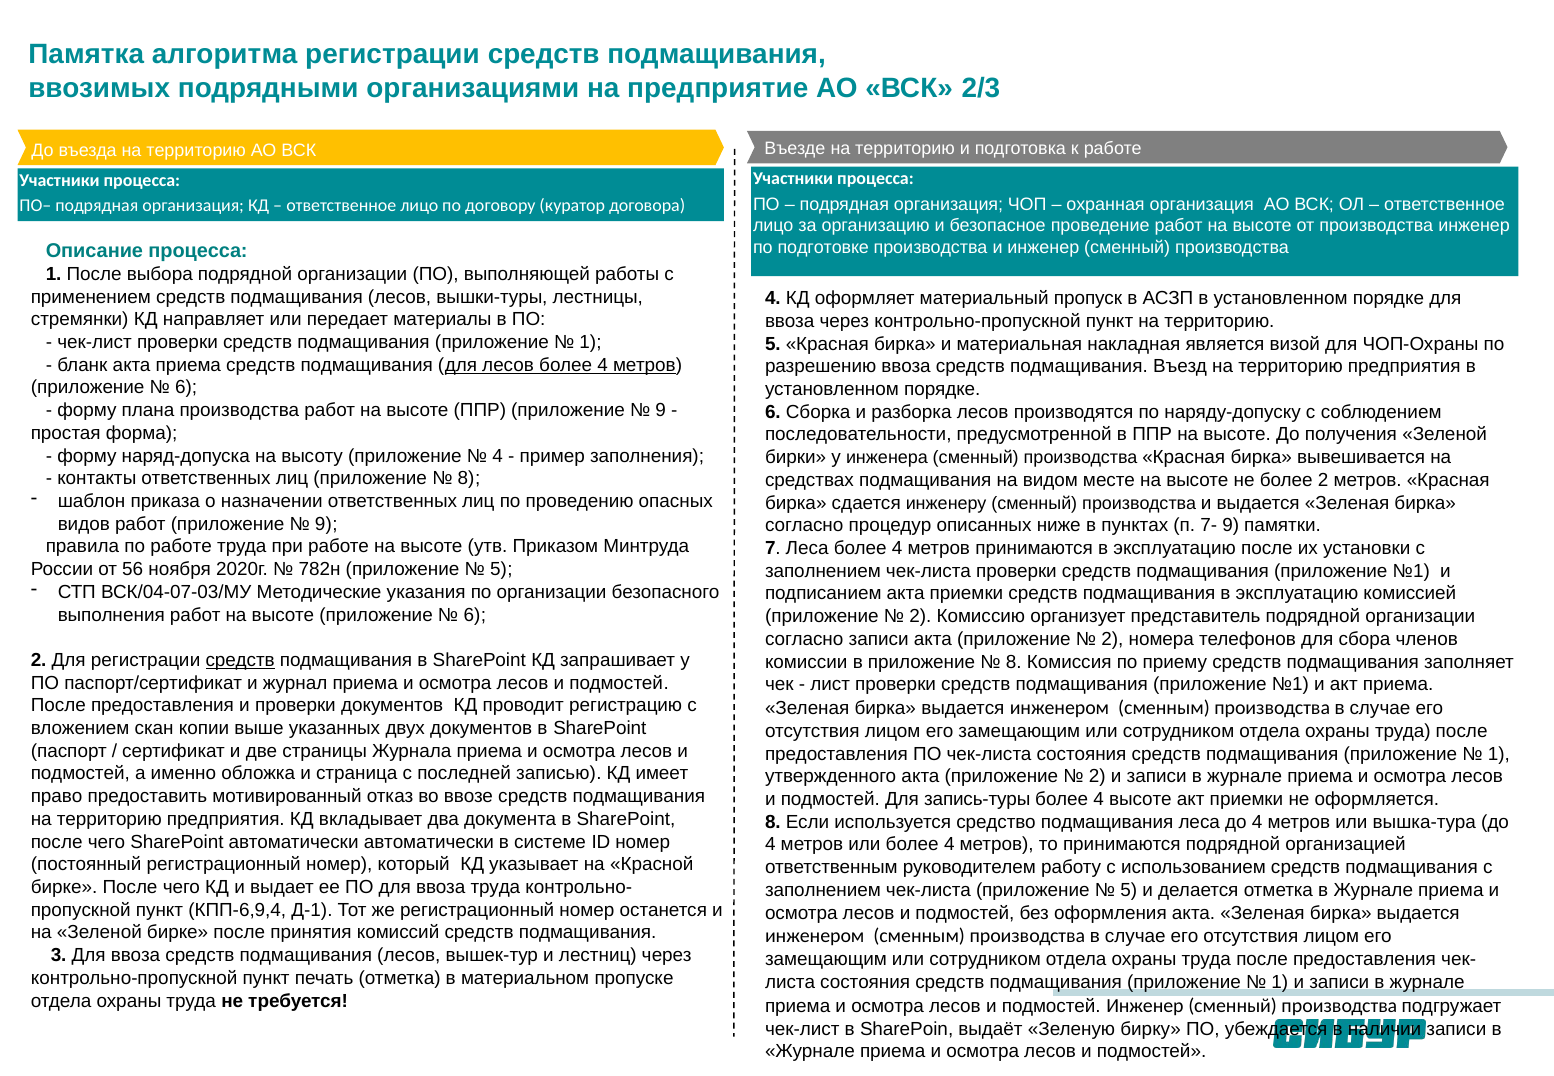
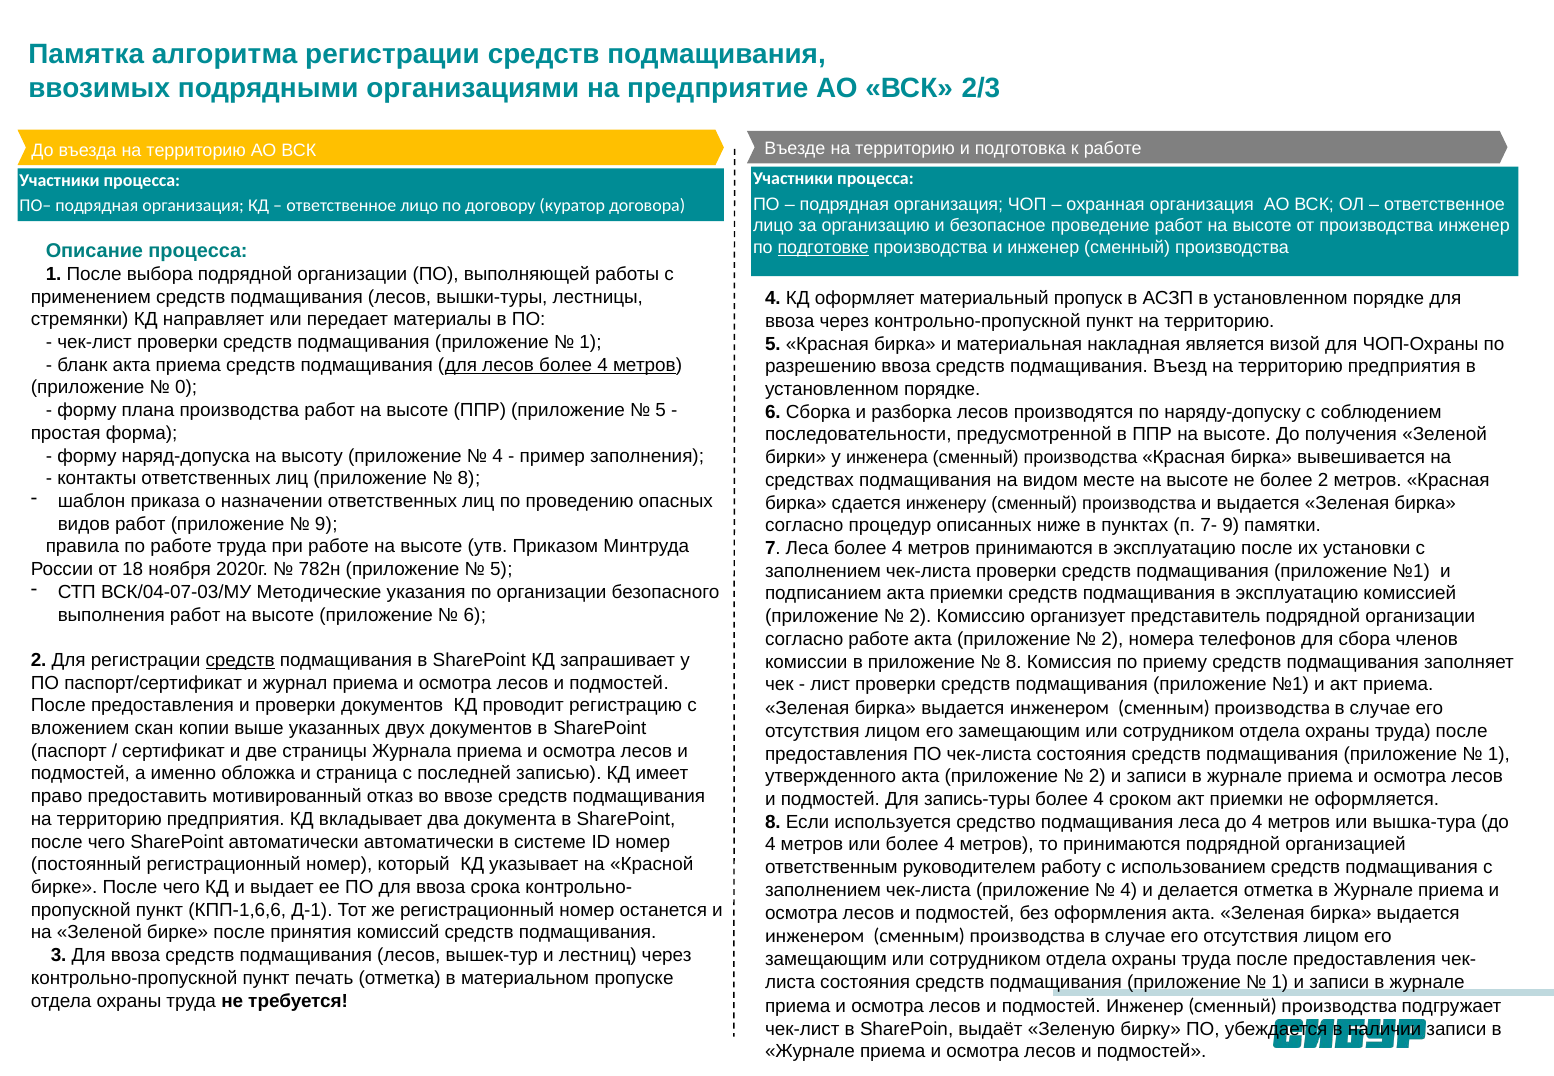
подготовке underline: none -> present
6 at (186, 388): 6 -> 0
9 at (661, 410): 9 -> 5
56: 56 -> 18
согласно записи: записи -> работе
4 высоте: высоте -> сроком
ввоза труда: труда -> срока
5 at (1129, 890): 5 -> 4
КПП-6,9,4: КПП-6,9,4 -> КПП-1,6,6
